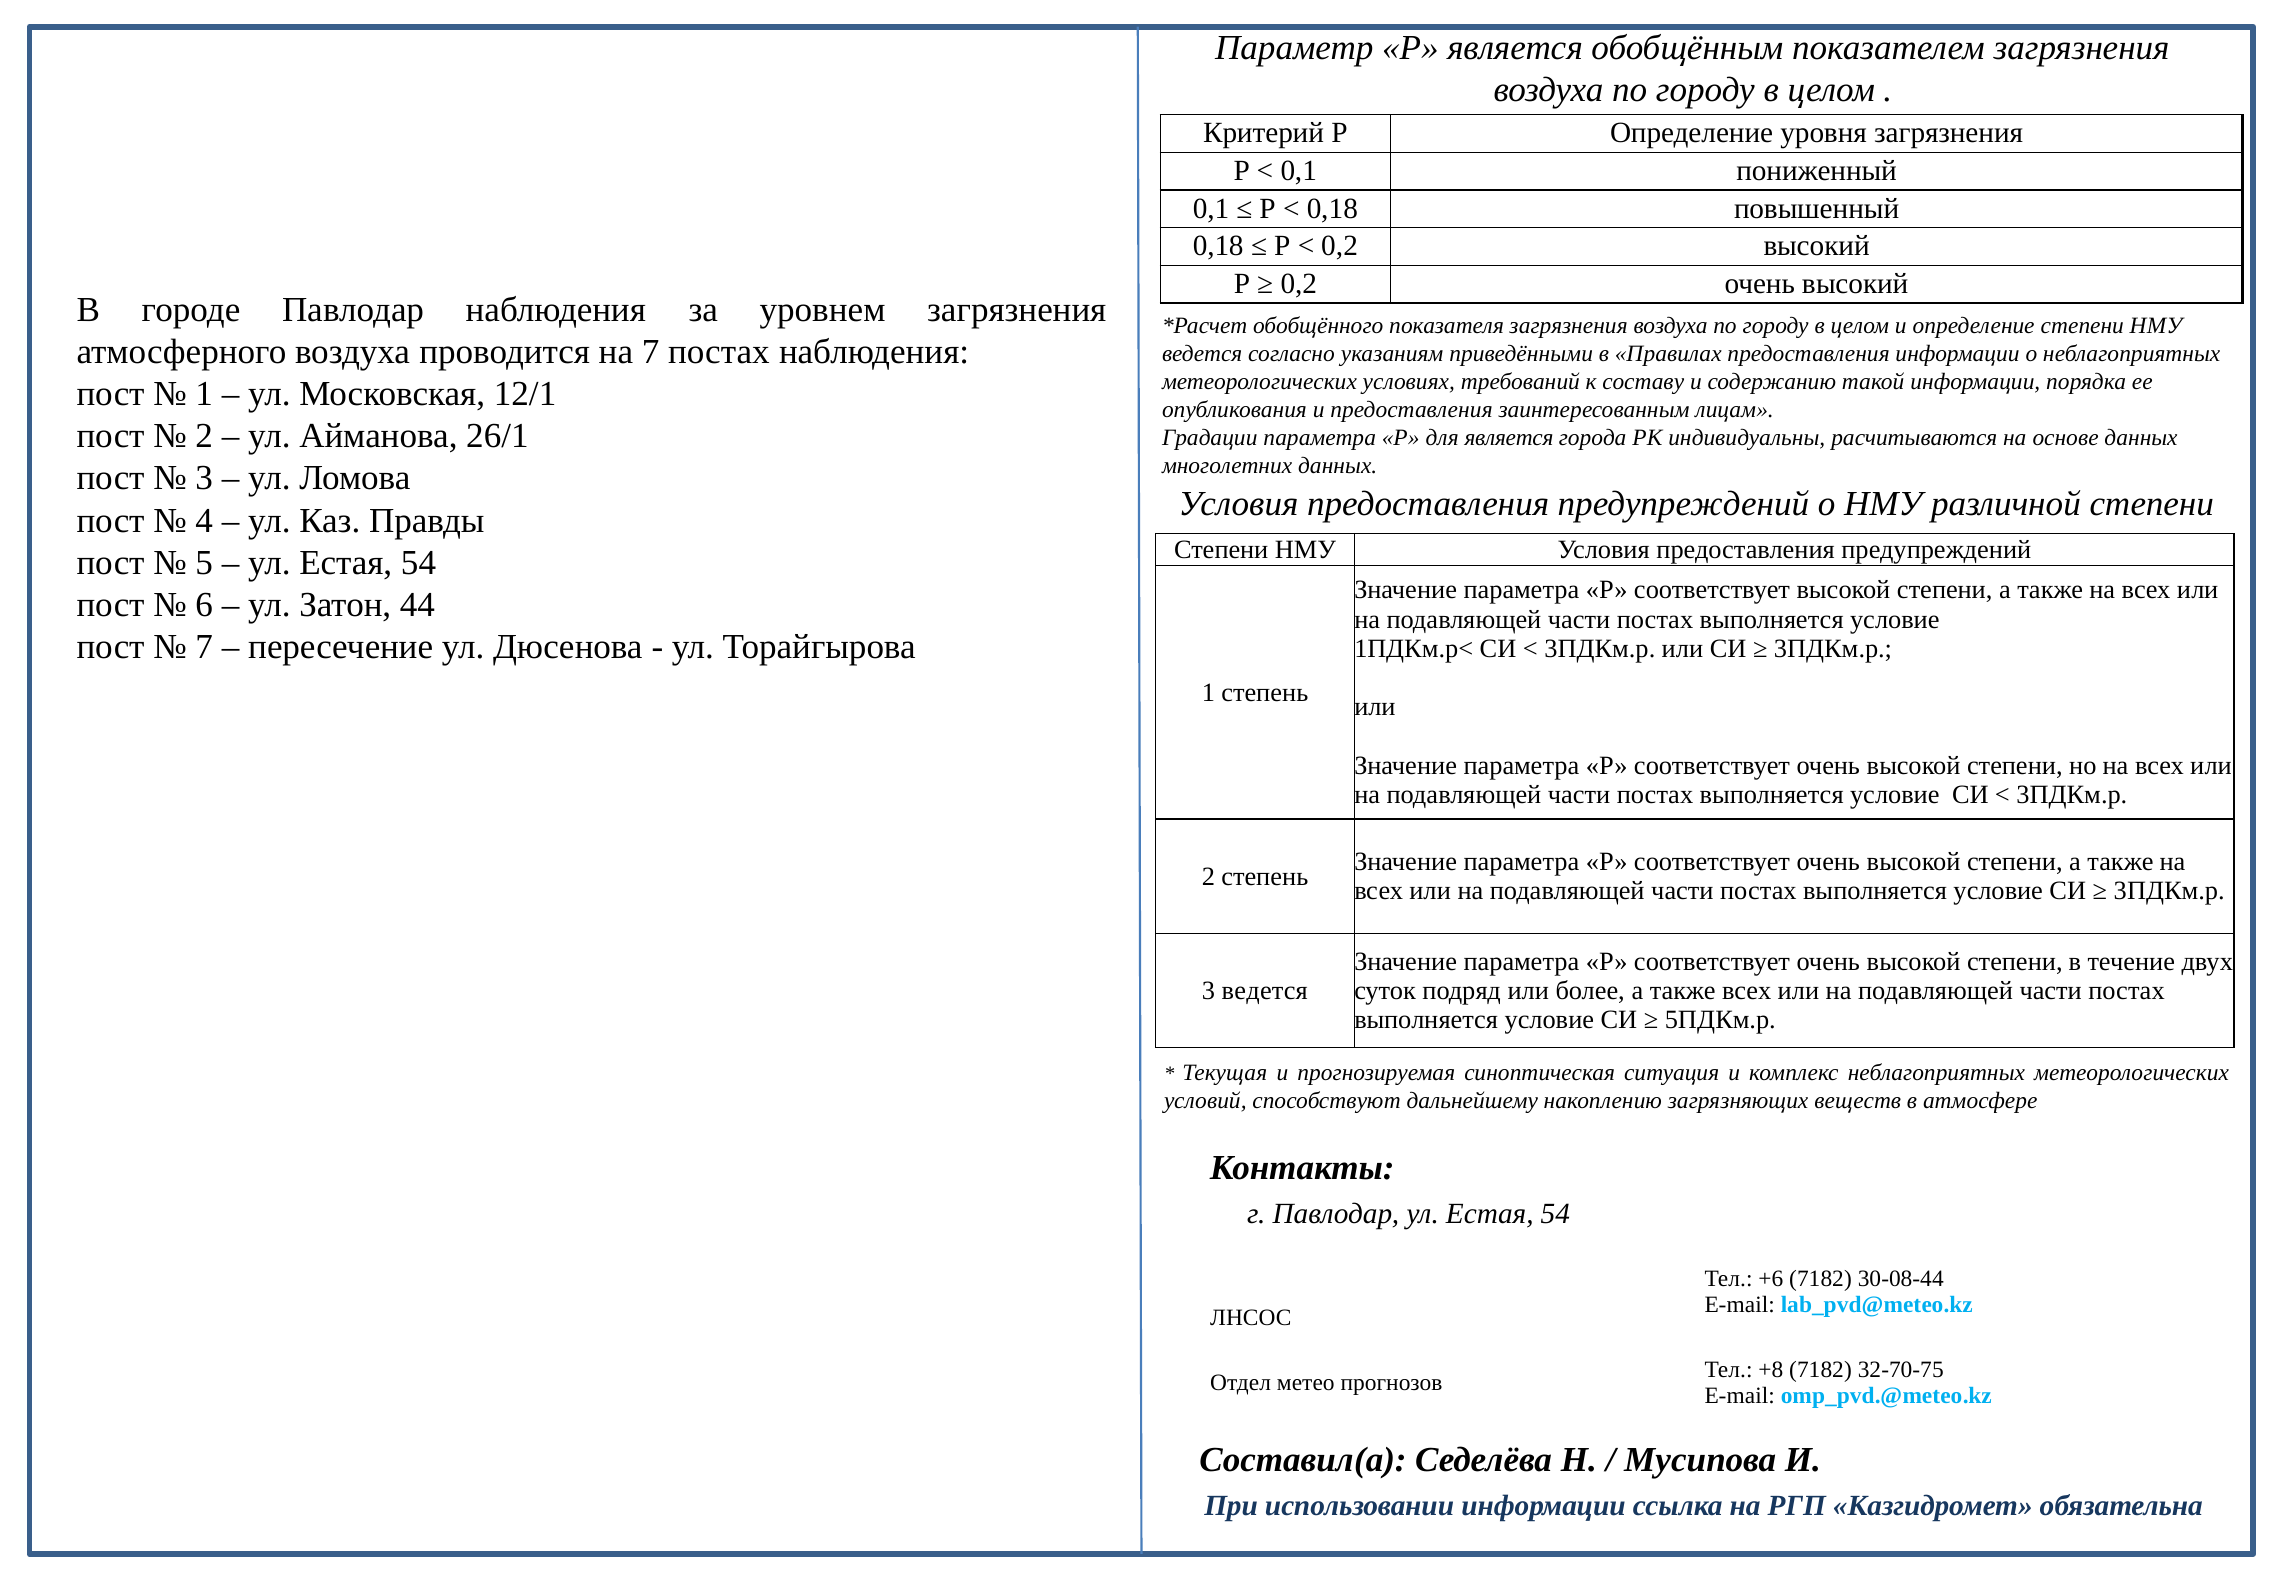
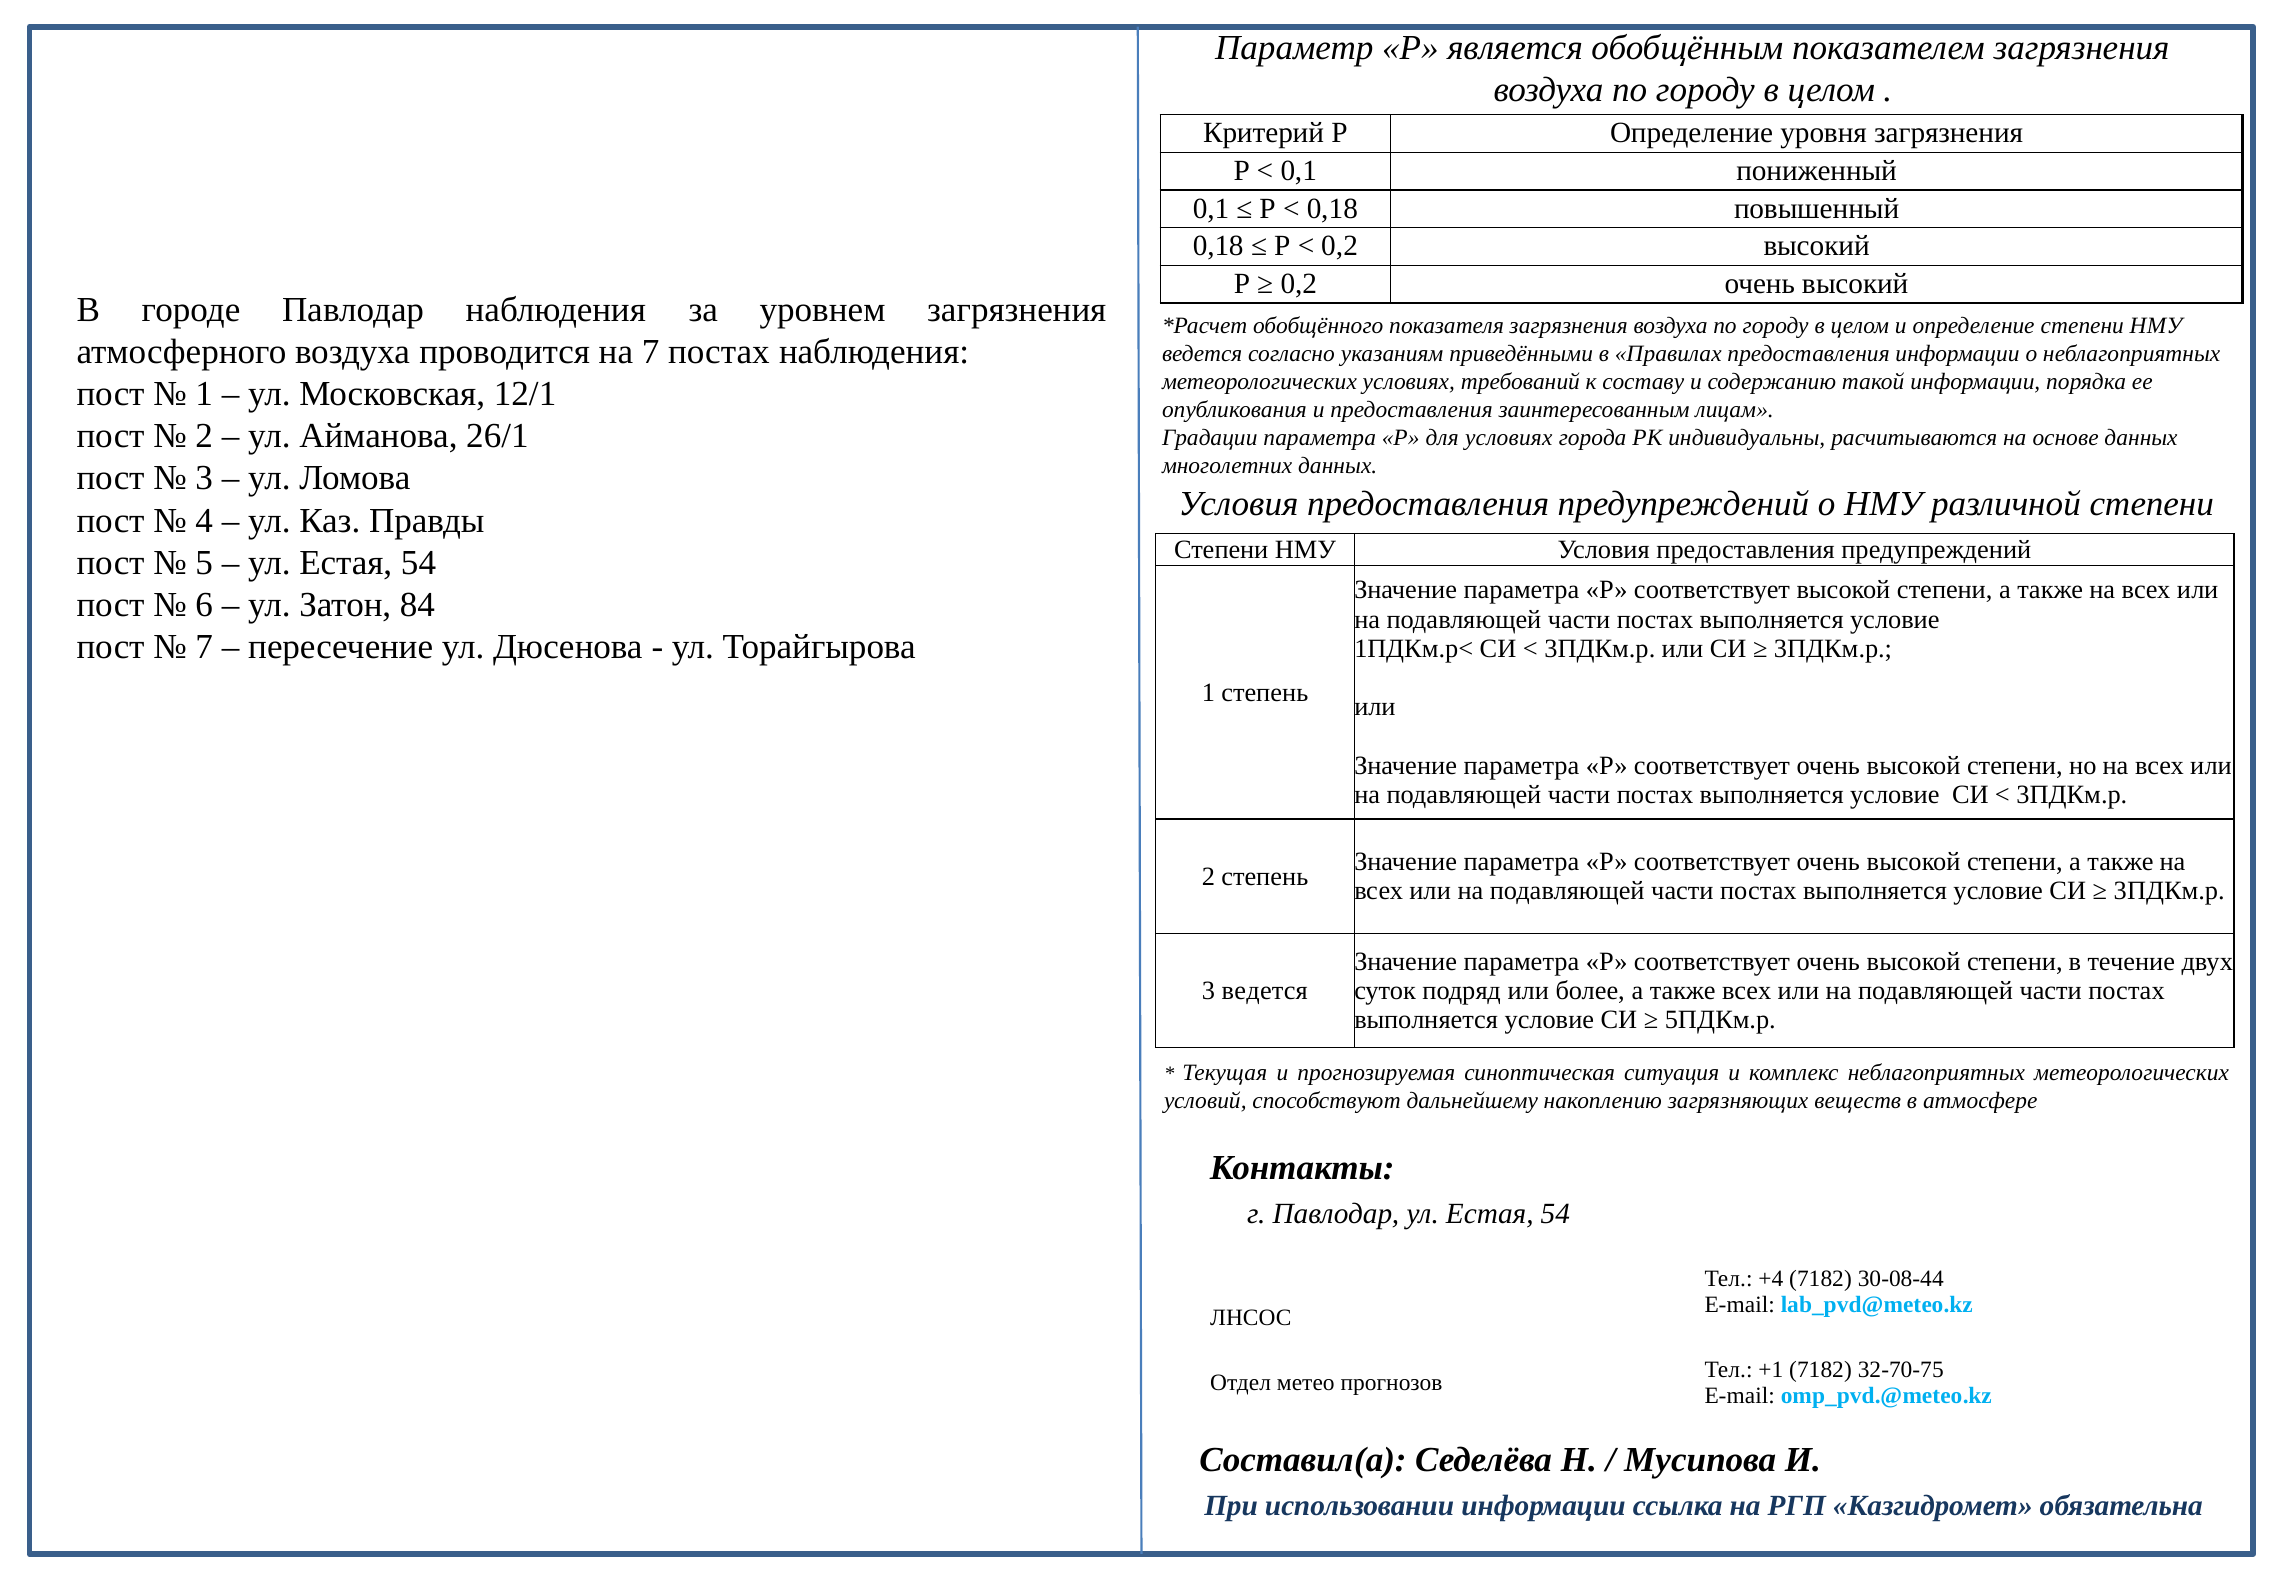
для является: является -> условиях
44: 44 -> 84
+6: +6 -> +4
+8: +8 -> +1
